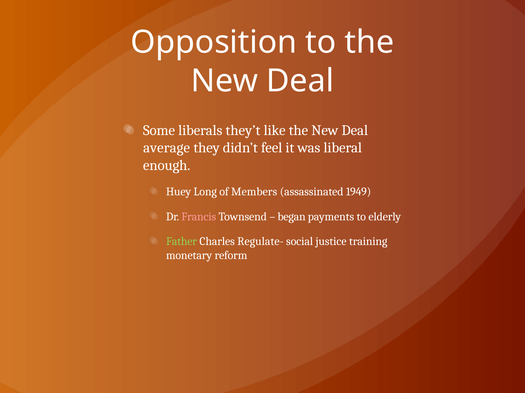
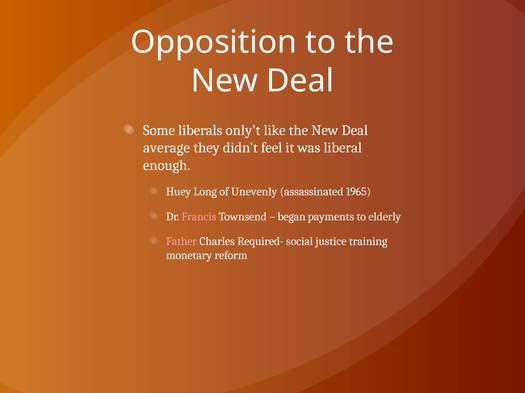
they’t: they’t -> only’t
Members: Members -> Unevenly
1949: 1949 -> 1965
Father colour: light green -> pink
Regulate-: Regulate- -> Required-
